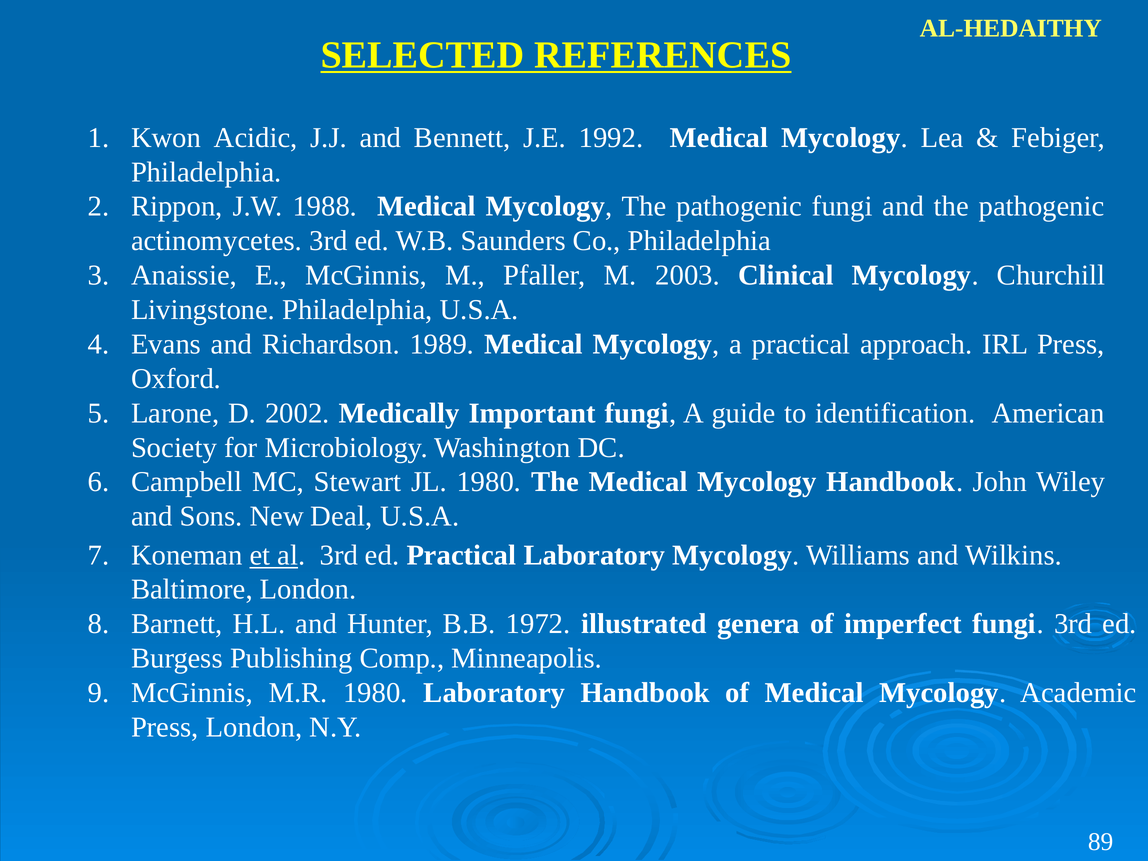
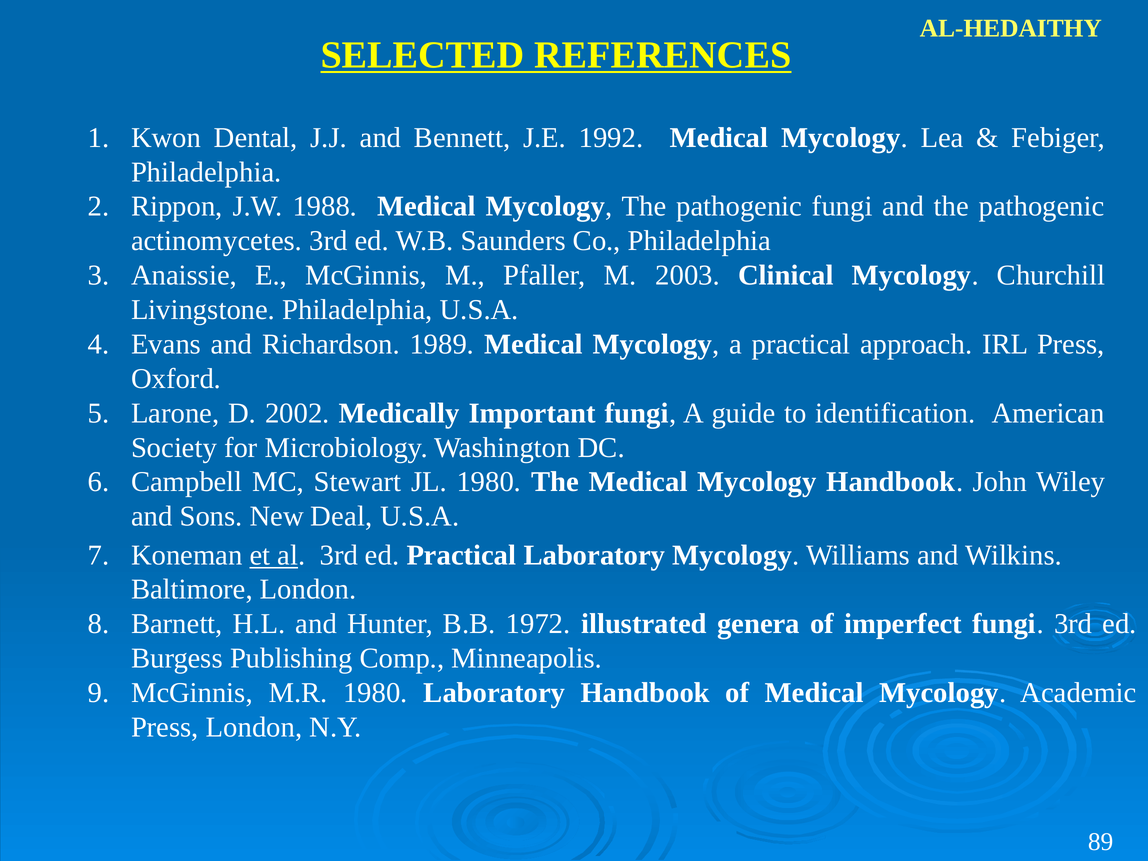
Acidic: Acidic -> Dental
